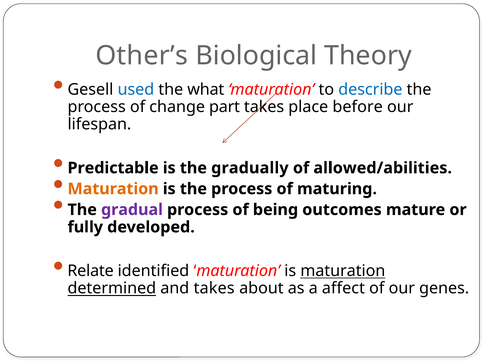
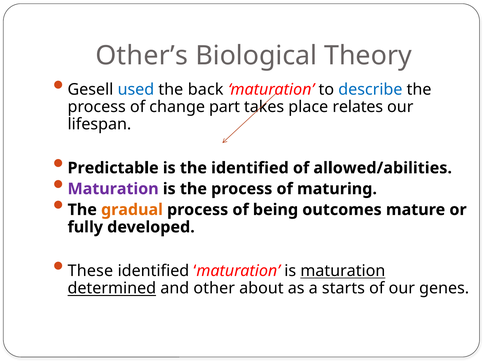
what: what -> back
before: before -> relates
the gradually: gradually -> identified
Maturation at (113, 189) colour: orange -> purple
gradual colour: purple -> orange
Relate: Relate -> These
and takes: takes -> other
affect: affect -> starts
